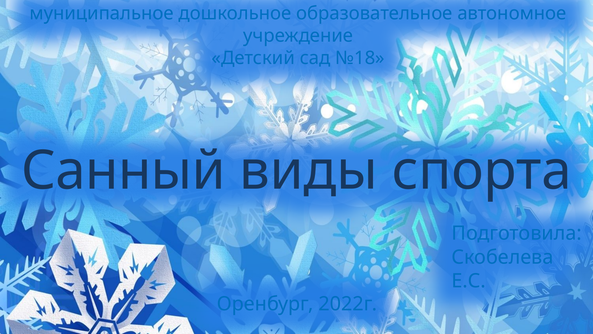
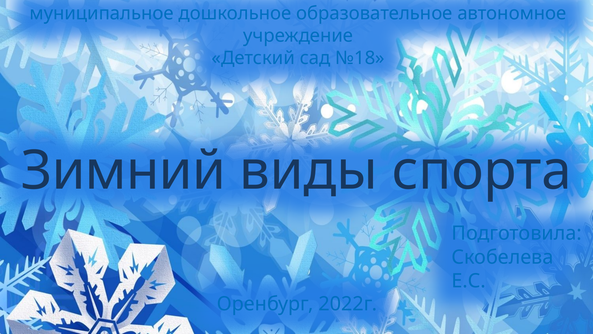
Санный: Санный -> Зимний
